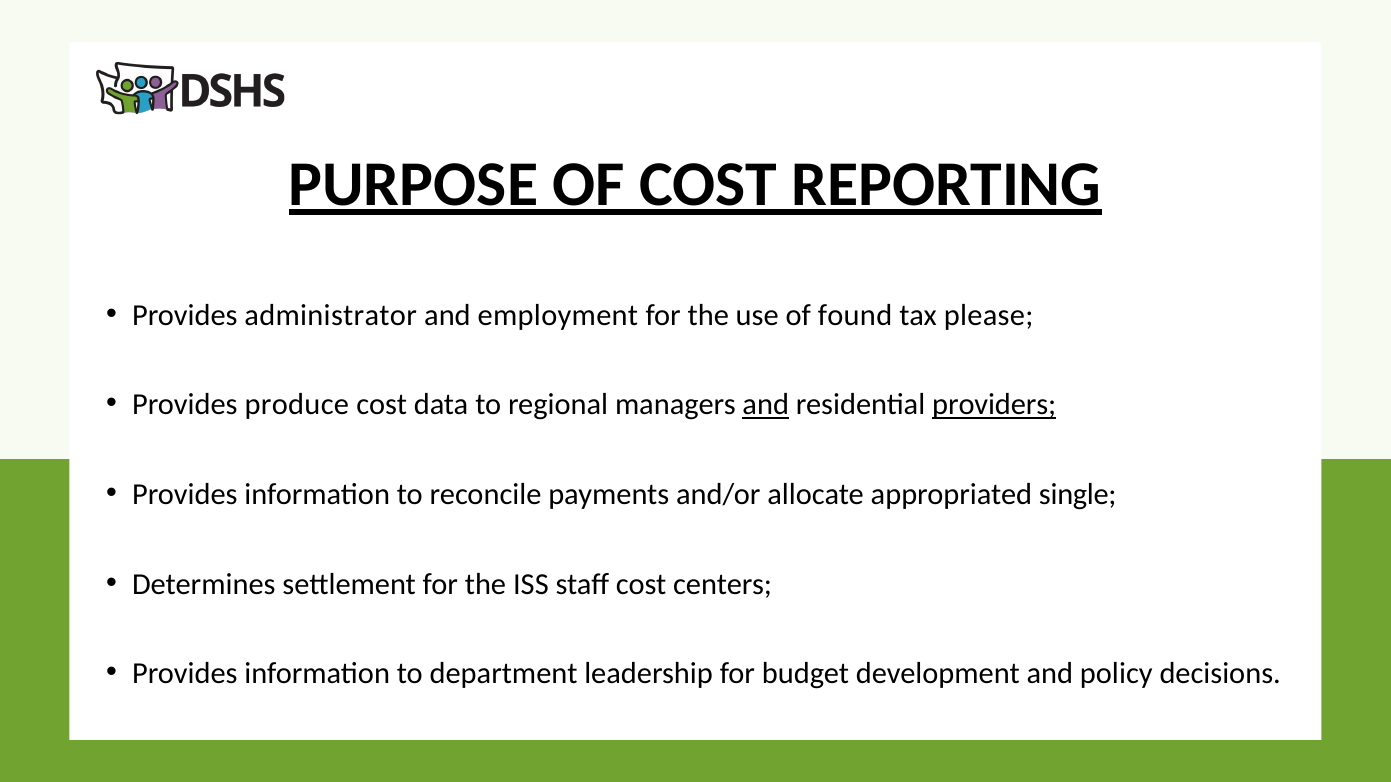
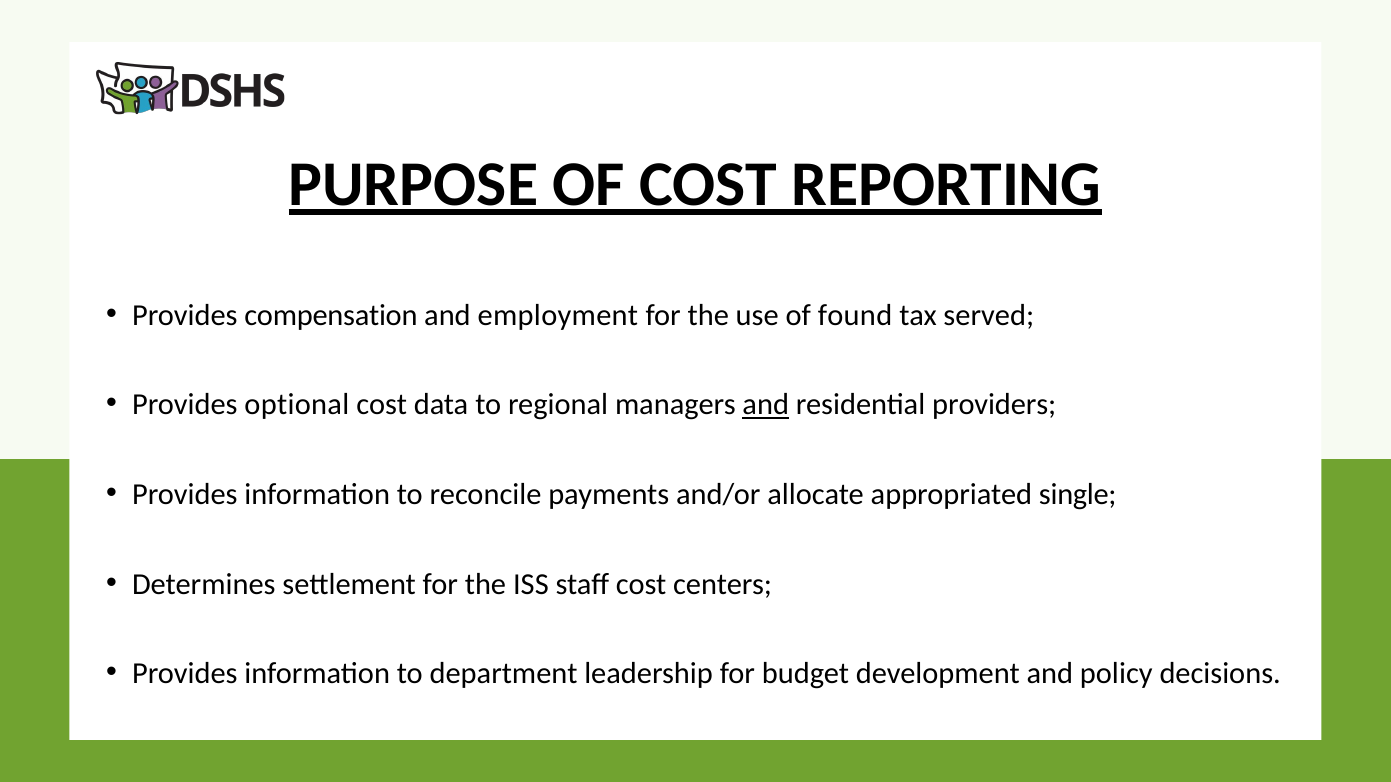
administrator: administrator -> compensation
please: please -> served
produce: produce -> optional
providers underline: present -> none
